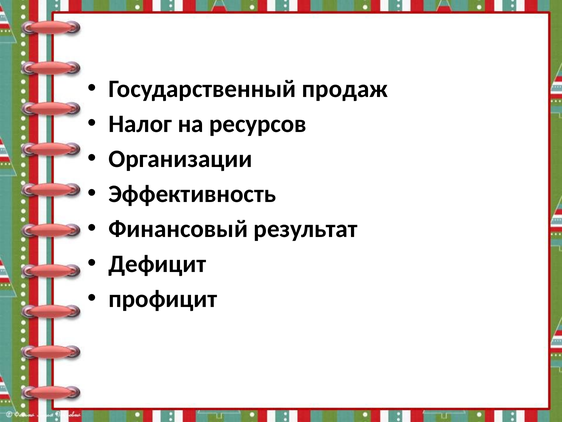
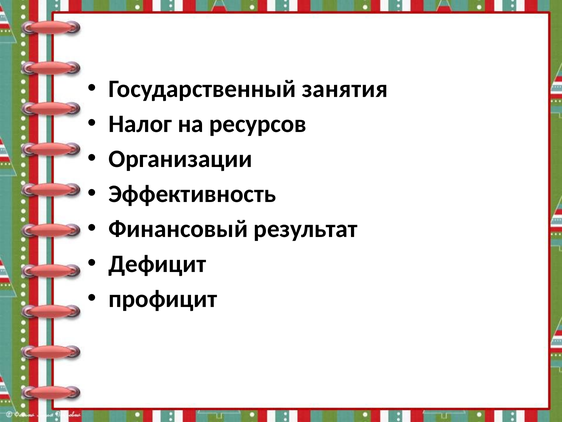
продаж: продаж -> занятия
